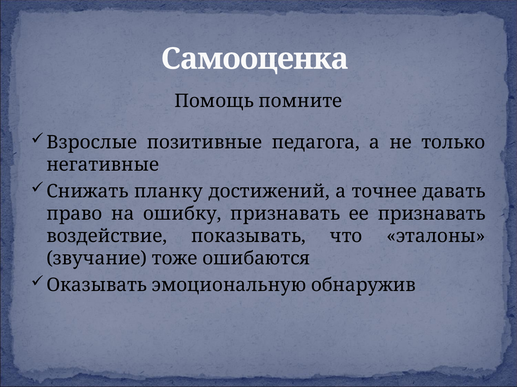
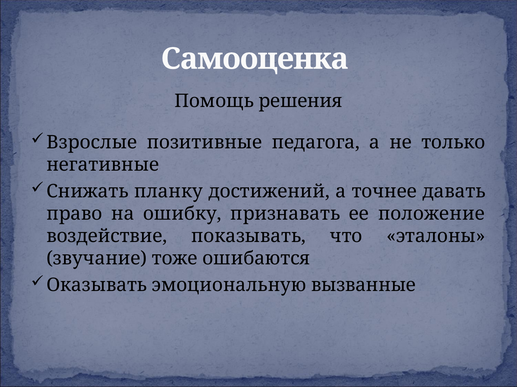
помните: помните -> решения
ее признавать: признавать -> положение
обнаружив: обнаружив -> вызванные
